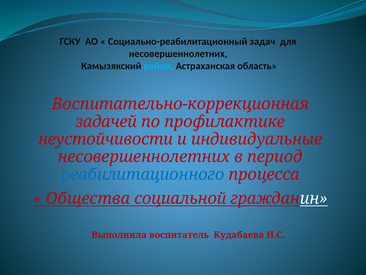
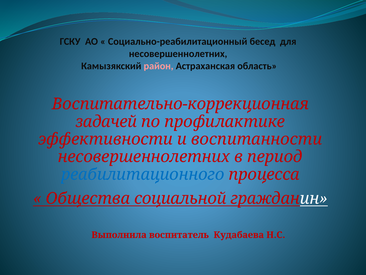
задач: задач -> бесед
район colour: light blue -> pink
неустойчивости: неустойчивости -> эффективности
индивидуальные: индивидуальные -> воспитанности
